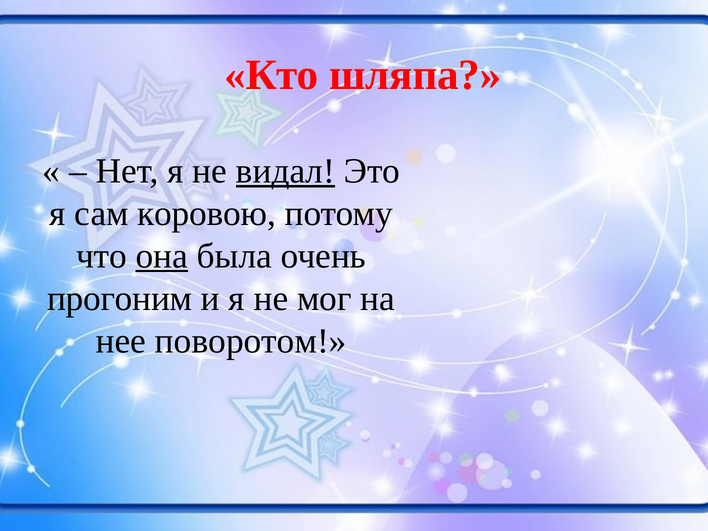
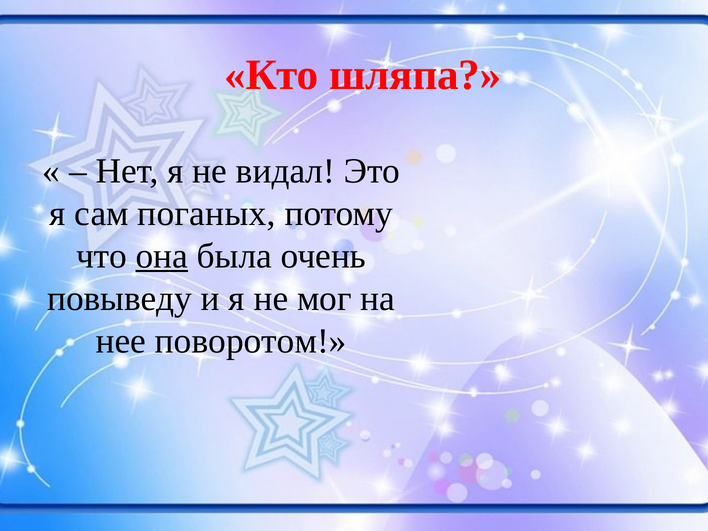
видал underline: present -> none
коровою: коровою -> поганых
прогоним: прогоним -> повыведу
